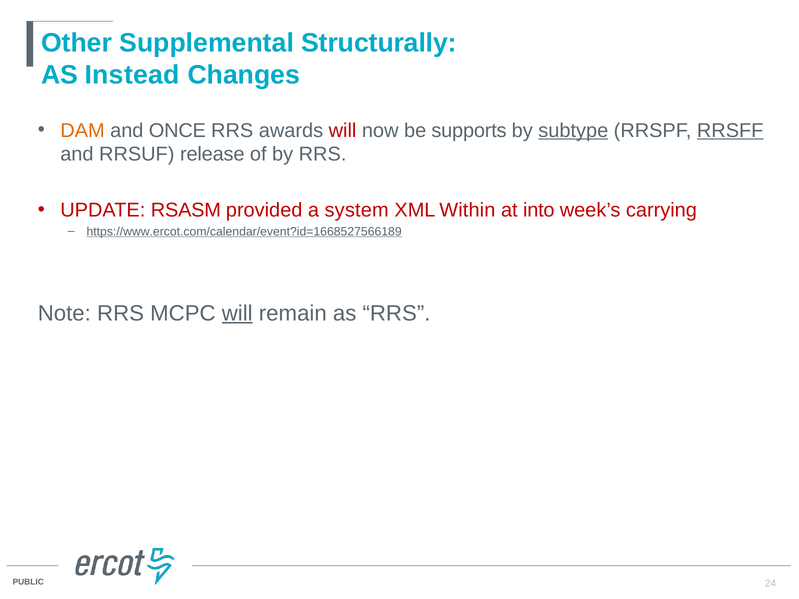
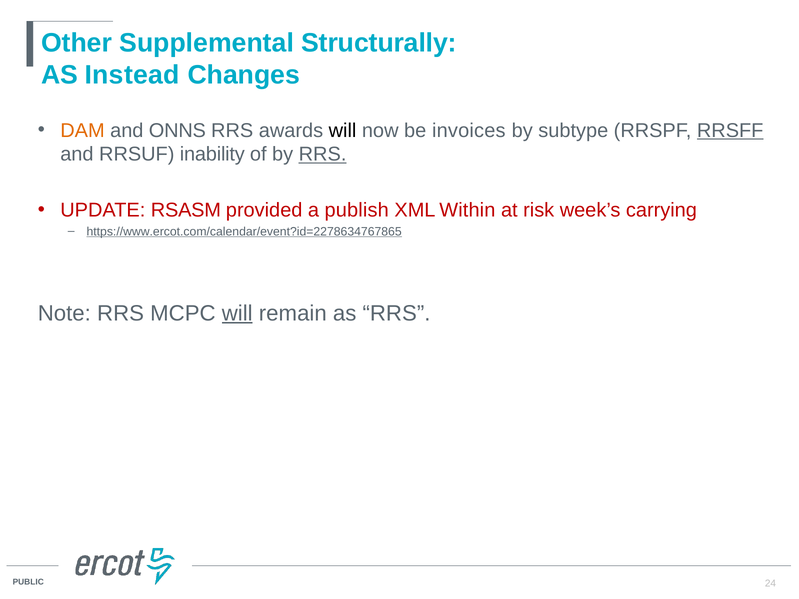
ONCE: ONCE -> ONNS
will at (343, 130) colour: red -> black
supports: supports -> invoices
subtype underline: present -> none
release: release -> inability
RRS at (323, 154) underline: none -> present
system: system -> publish
into: into -> risk
https://www.ercot.com/calendar/event?id=1668527566189: https://www.ercot.com/calendar/event?id=1668527566189 -> https://www.ercot.com/calendar/event?id=2278634767865
